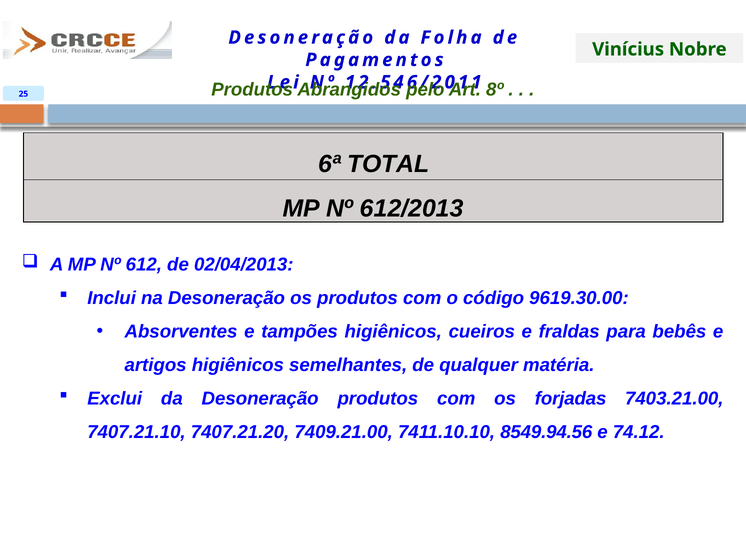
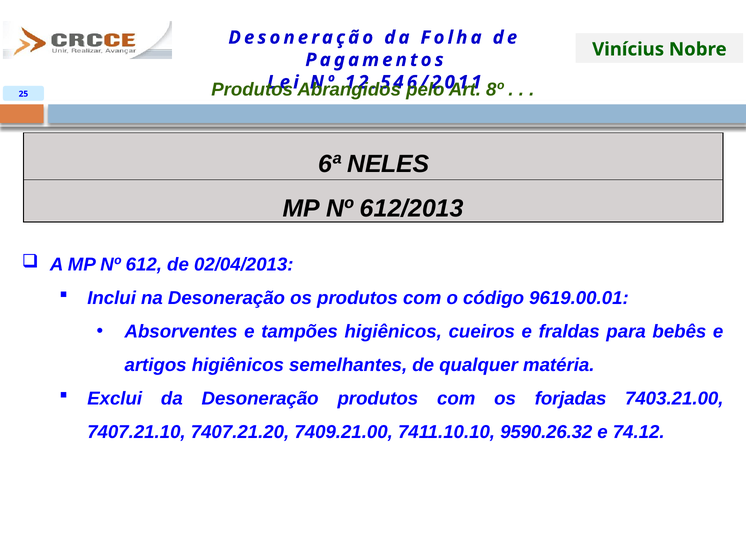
TOTAL: TOTAL -> NELES
9619.30.00: 9619.30.00 -> 9619.00.01
8549.94.56: 8549.94.56 -> 9590.26.32
